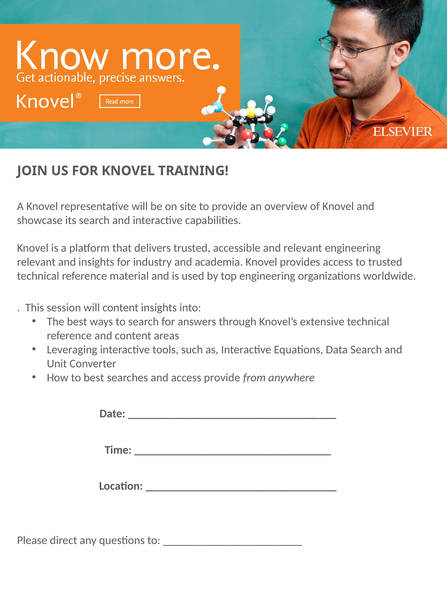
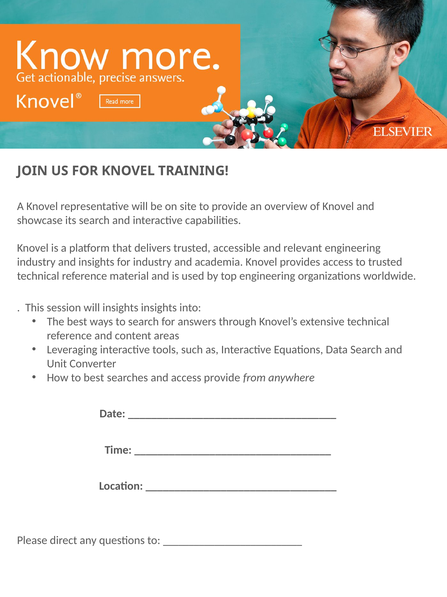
relevant at (36, 262): relevant -> industry
will content: content -> insights
